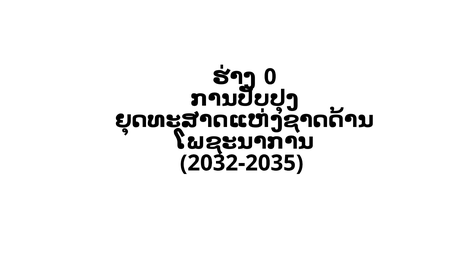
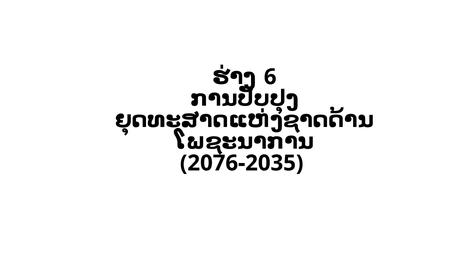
0: 0 -> 6
2032-2035: 2032-2035 -> 2076-2035
